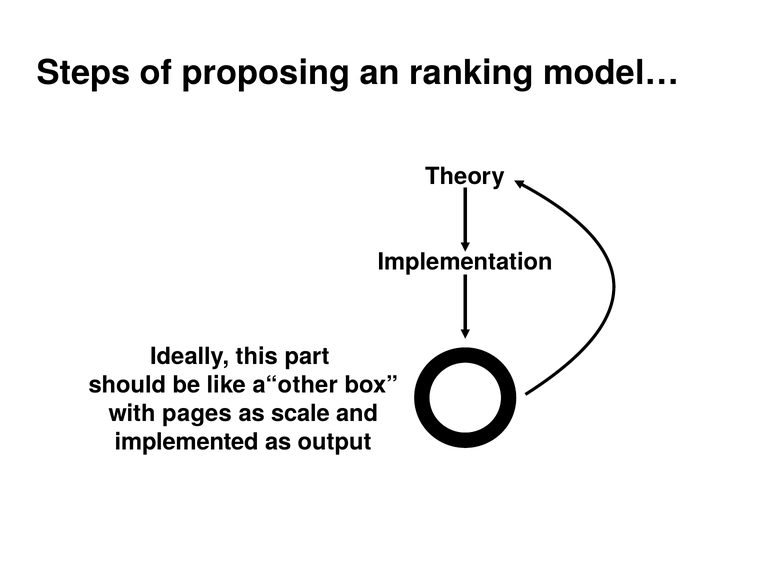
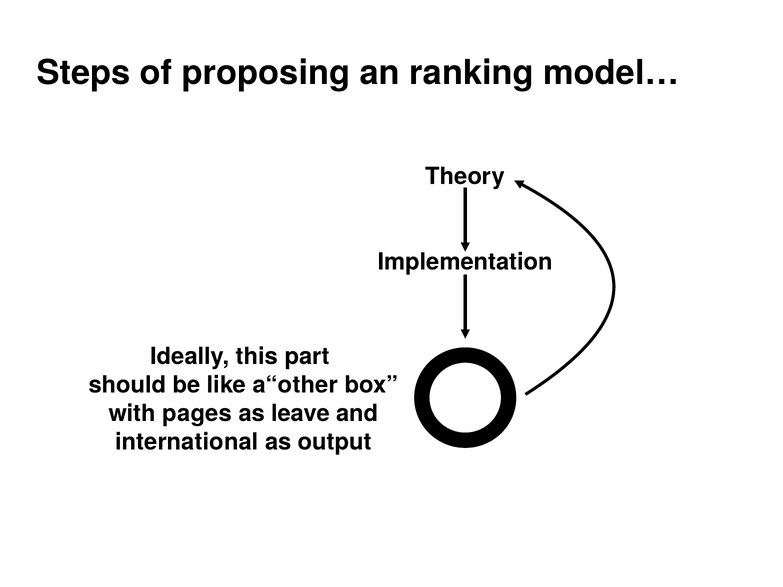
scale: scale -> leave
implemented: implemented -> international
